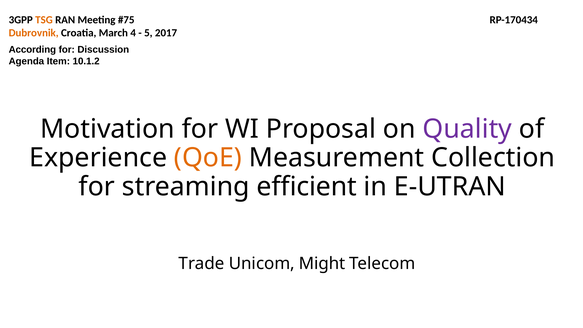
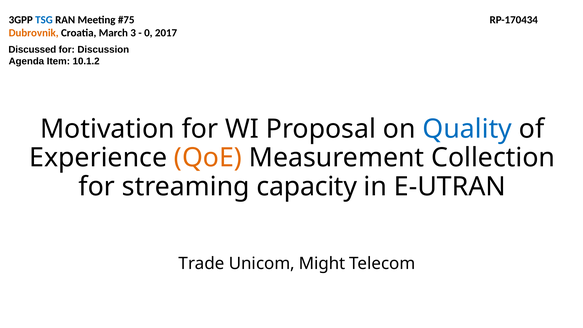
TSG colour: orange -> blue
4: 4 -> 3
5: 5 -> 0
According: According -> Discussed
Quality colour: purple -> blue
efficient: efficient -> capacity
